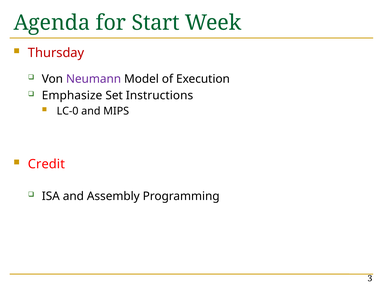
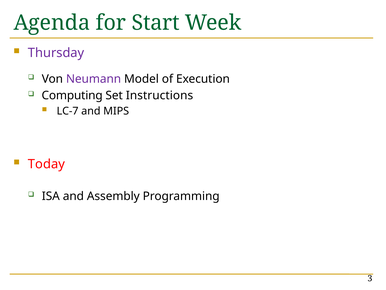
Thursday colour: red -> purple
Emphasize: Emphasize -> Computing
LC-0: LC-0 -> LC-7
Credit: Credit -> Today
